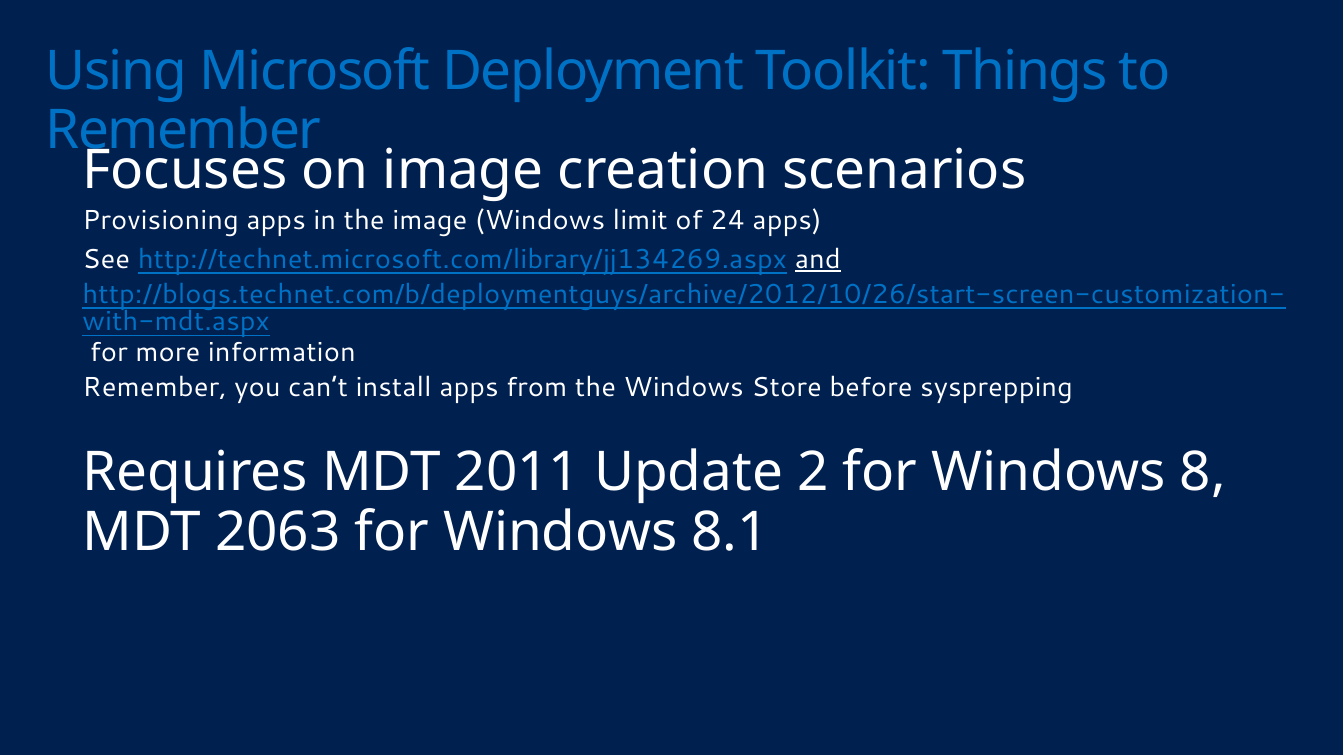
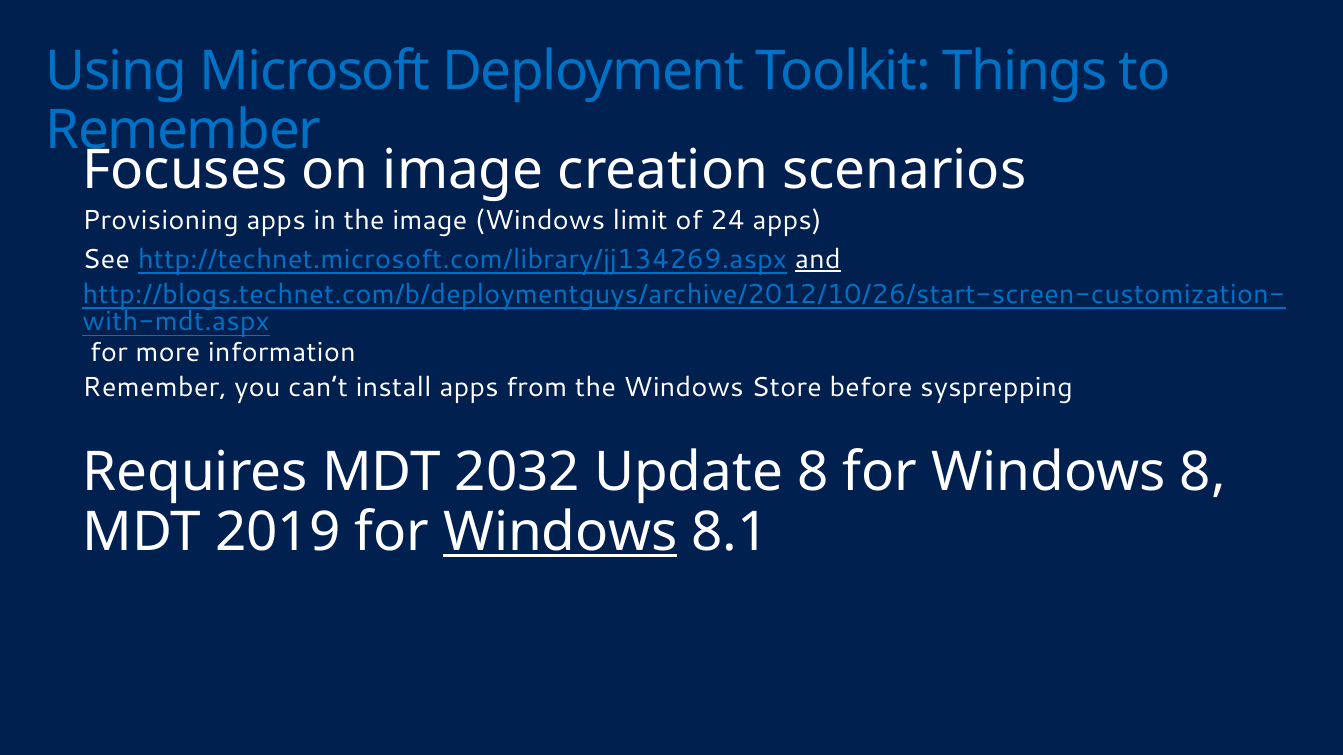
2011: 2011 -> 2032
Update 2: 2 -> 8
2063: 2063 -> 2019
Windows at (561, 532) underline: none -> present
